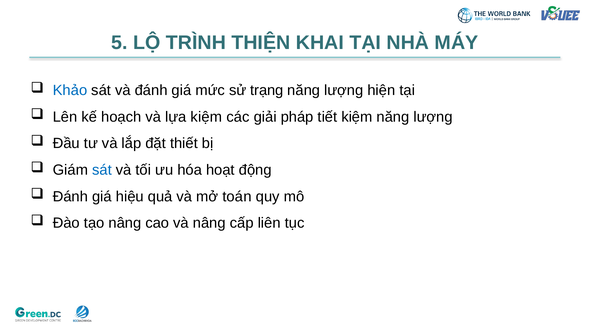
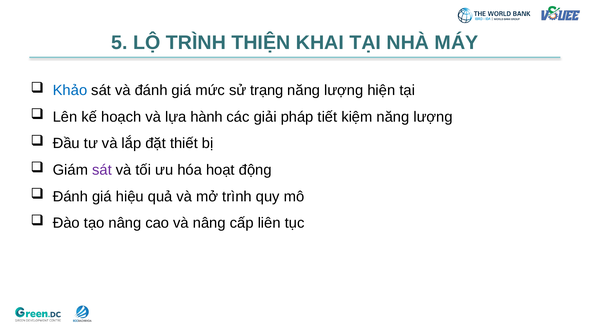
lựa kiệm: kiệm -> hành
sát at (102, 170) colour: blue -> purple
mở toán: toán -> trình
